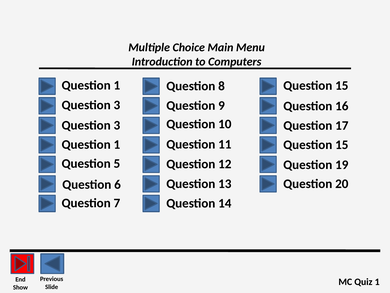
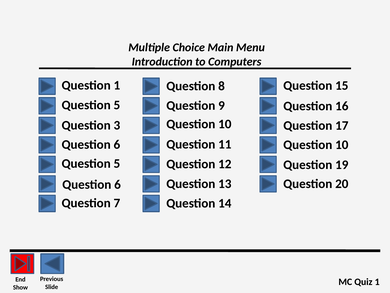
3 at (117, 105): 3 -> 5
1 at (117, 144): 1 -> 6
15 at (342, 145): 15 -> 10
